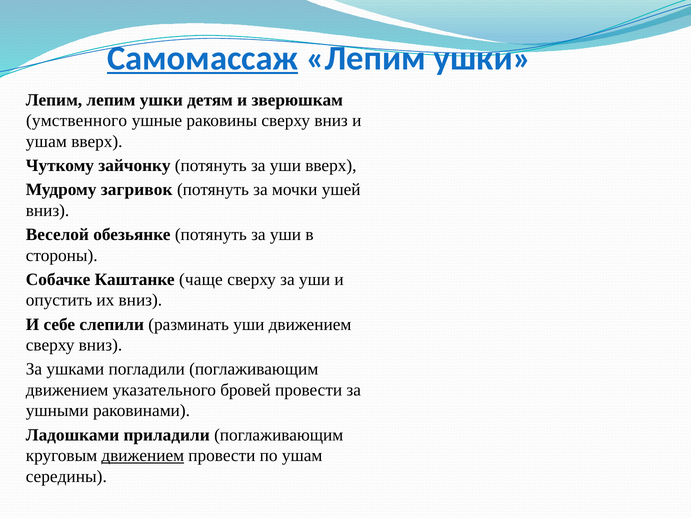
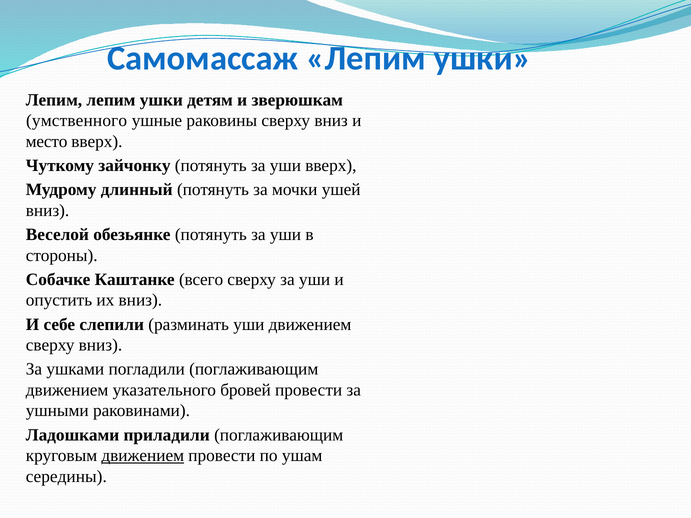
Самомассаж underline: present -> none
ушам at (46, 141): ушам -> место
загривок: загривок -> длинный
чаще: чаще -> всего
